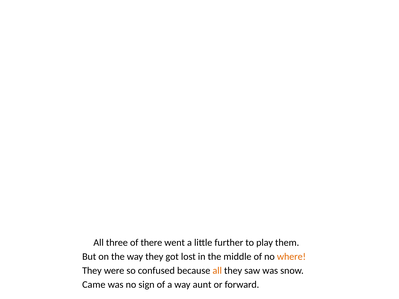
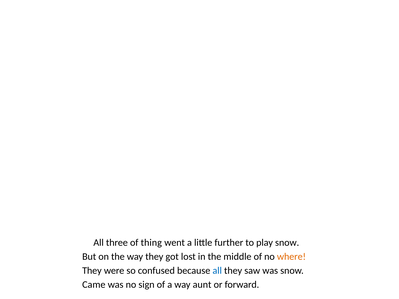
there: there -> thing
play them: them -> snow
all at (217, 271) colour: orange -> blue
